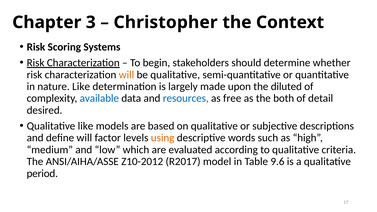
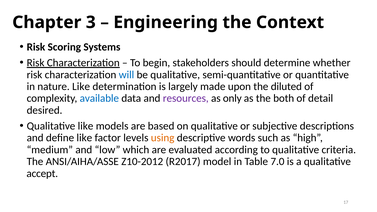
Christopher: Christopher -> Engineering
will at (126, 75) colour: orange -> blue
resources colour: blue -> purple
free: free -> only
define will: will -> like
9.6: 9.6 -> 7.0
period: period -> accept
